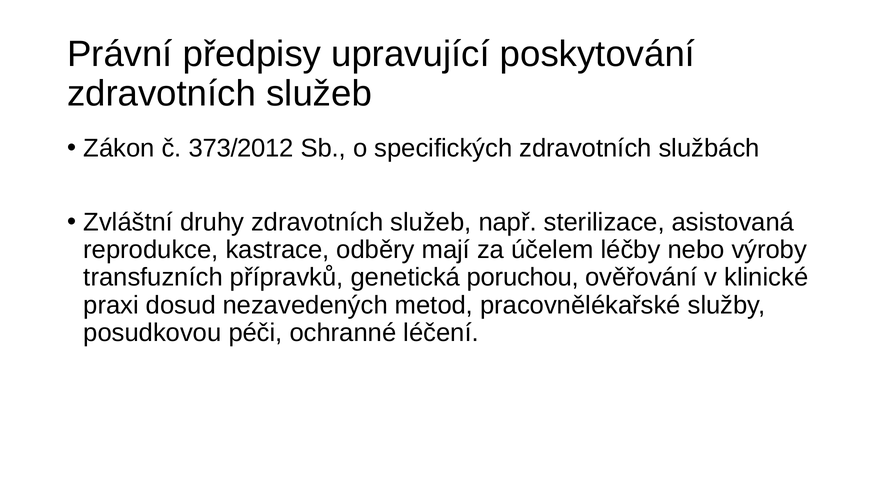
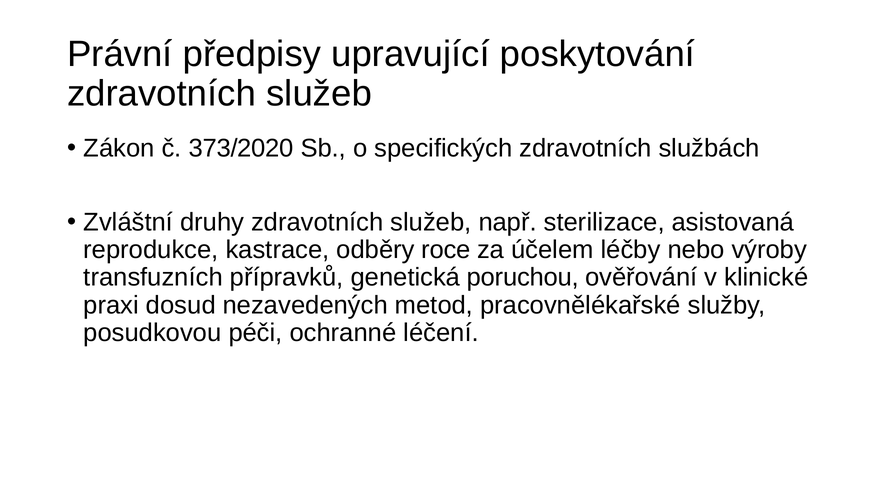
373/2012: 373/2012 -> 373/2020
mají: mají -> roce
